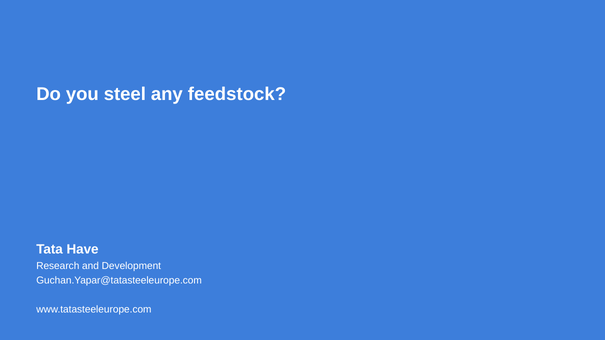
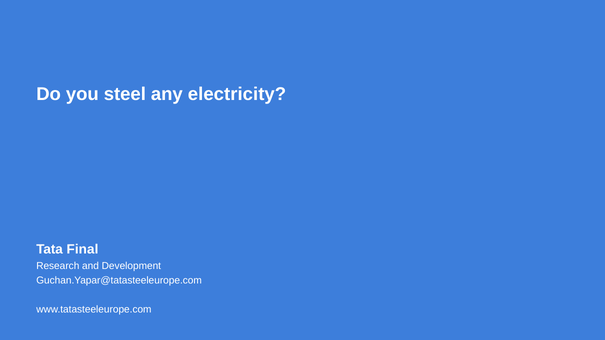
feedstock: feedstock -> electricity
Have: Have -> Final
